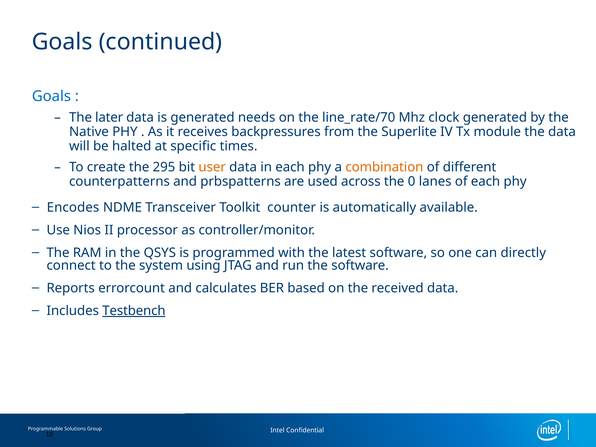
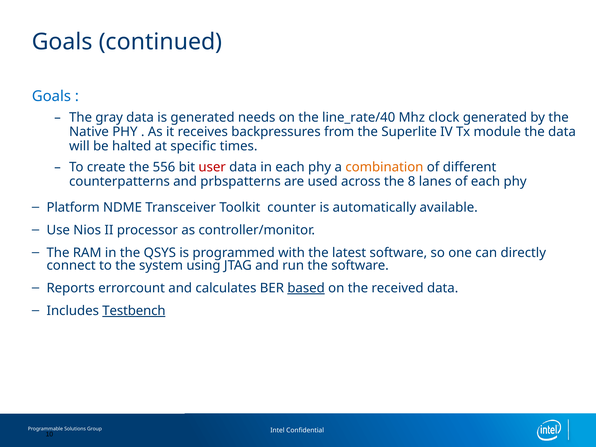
later: later -> gray
line_rate/70: line_rate/70 -> line_rate/40
295: 295 -> 556
user colour: orange -> red
0: 0 -> 8
Encodes: Encodes -> Platform
based underline: none -> present
